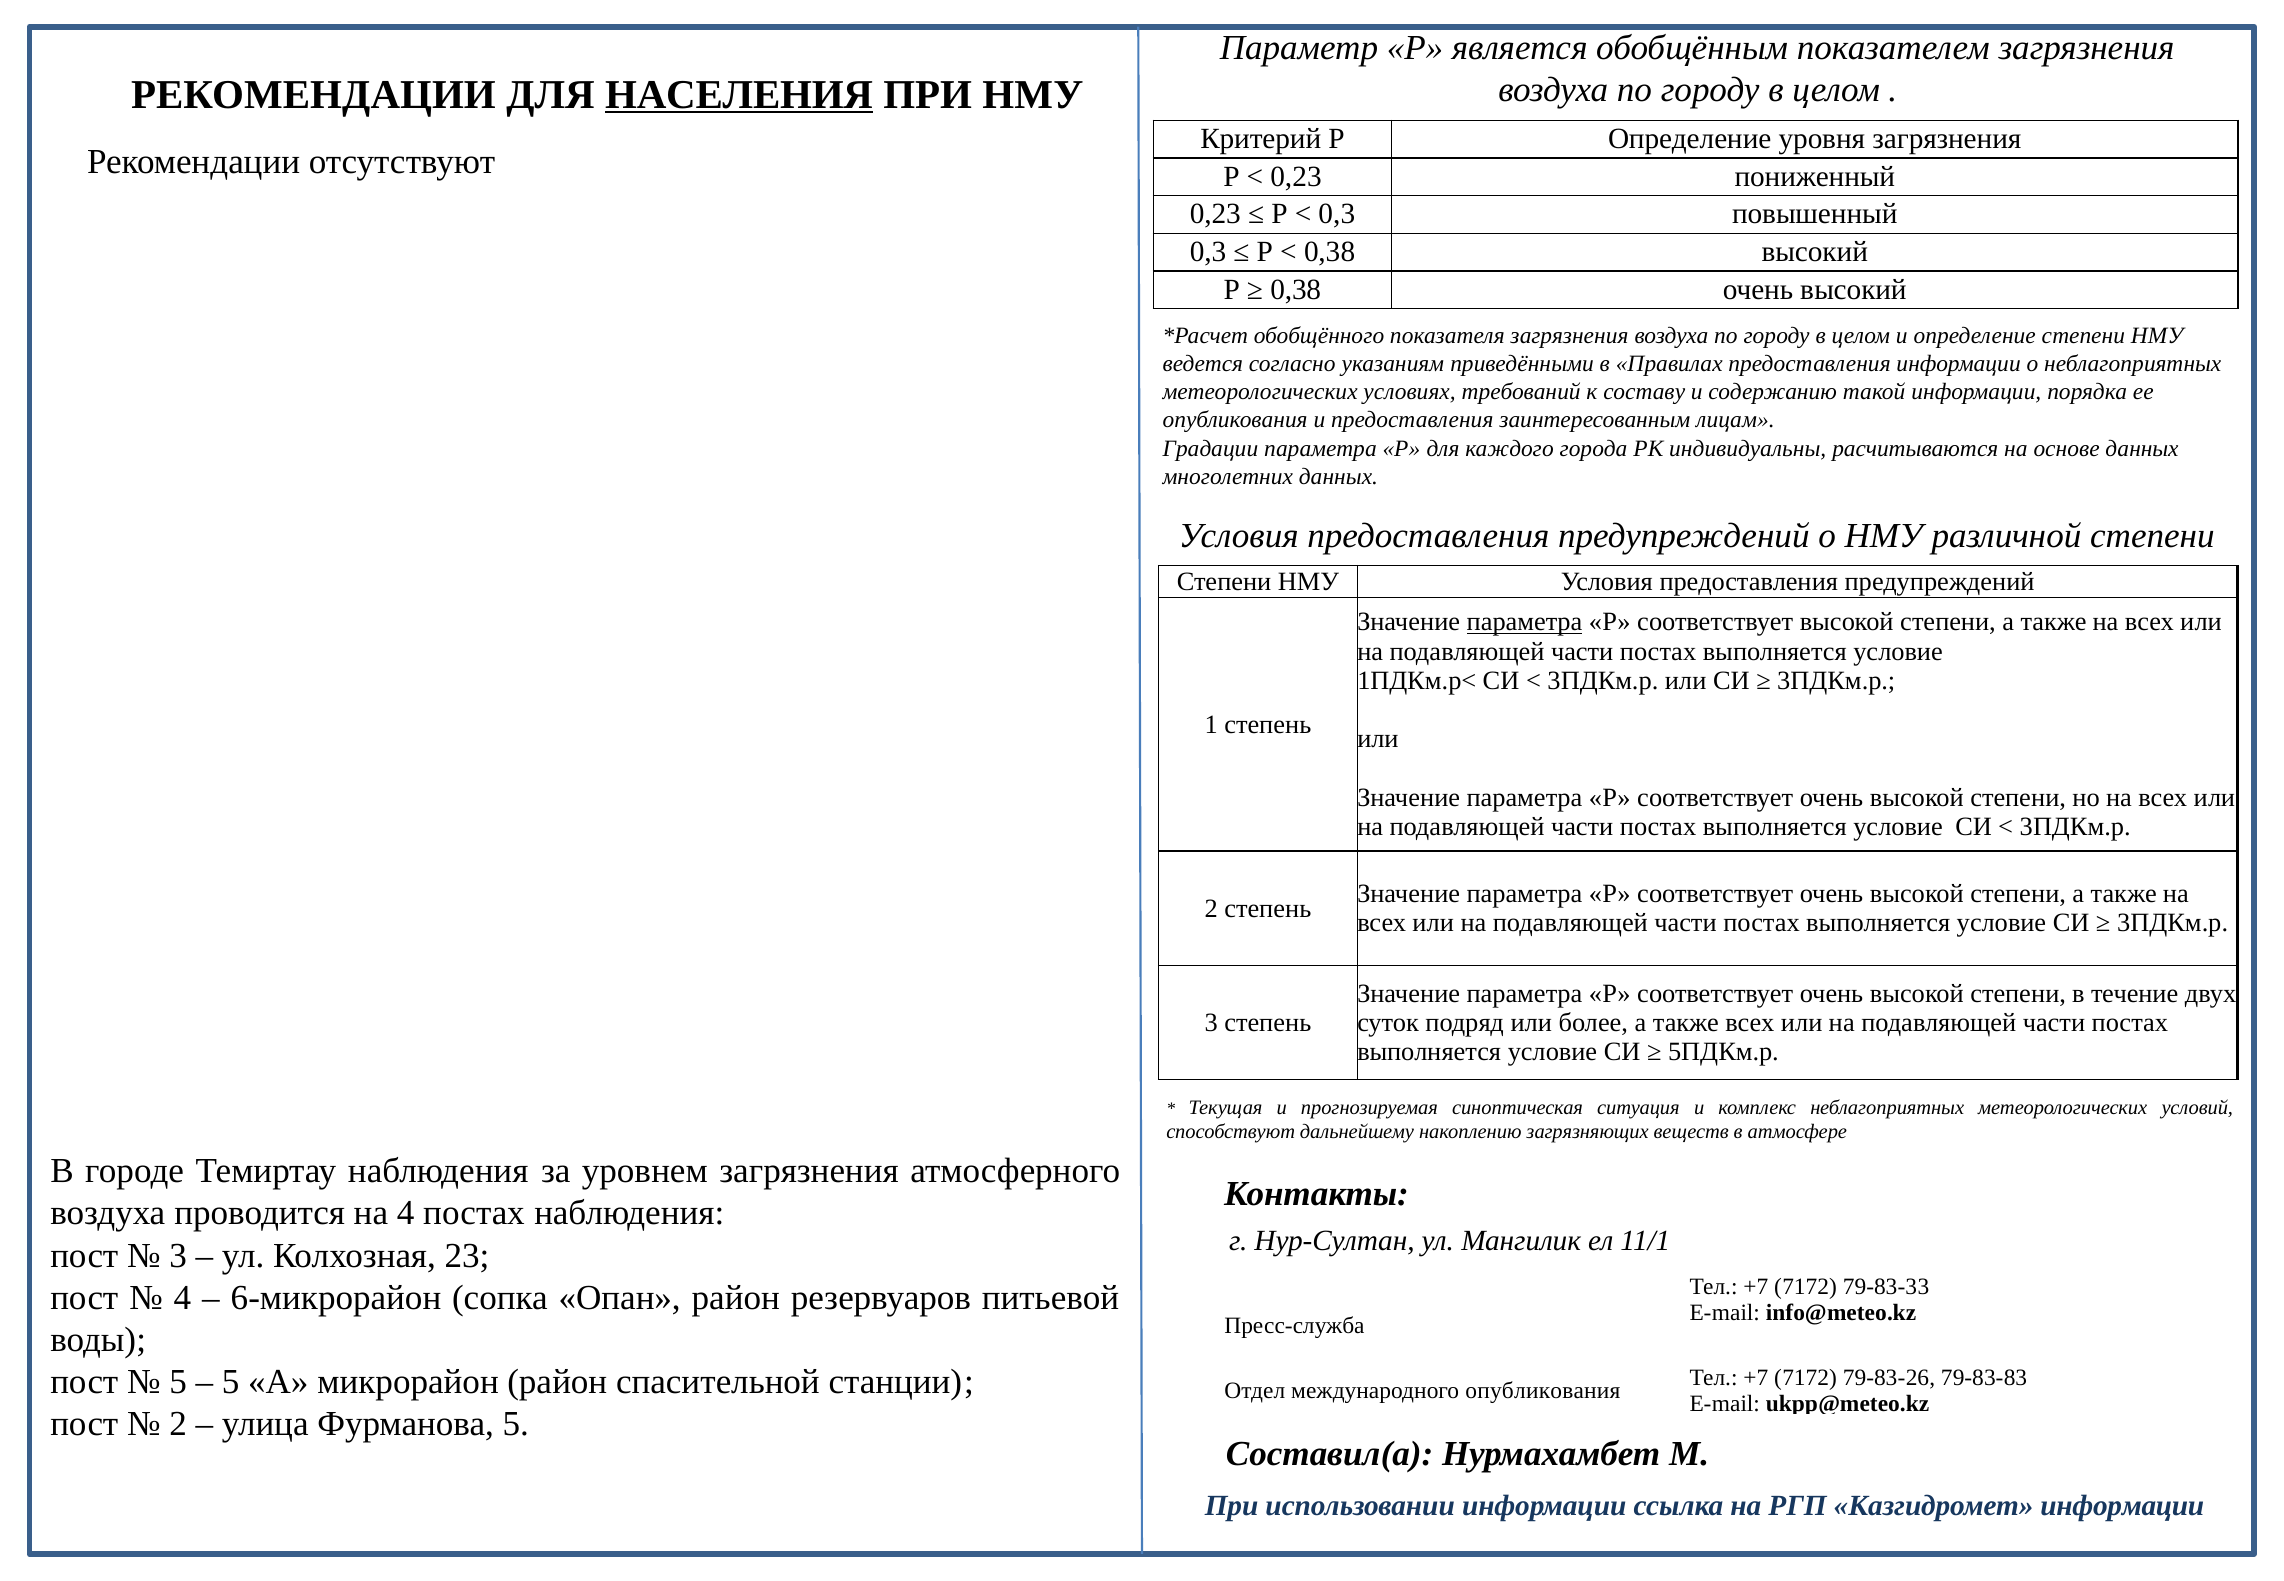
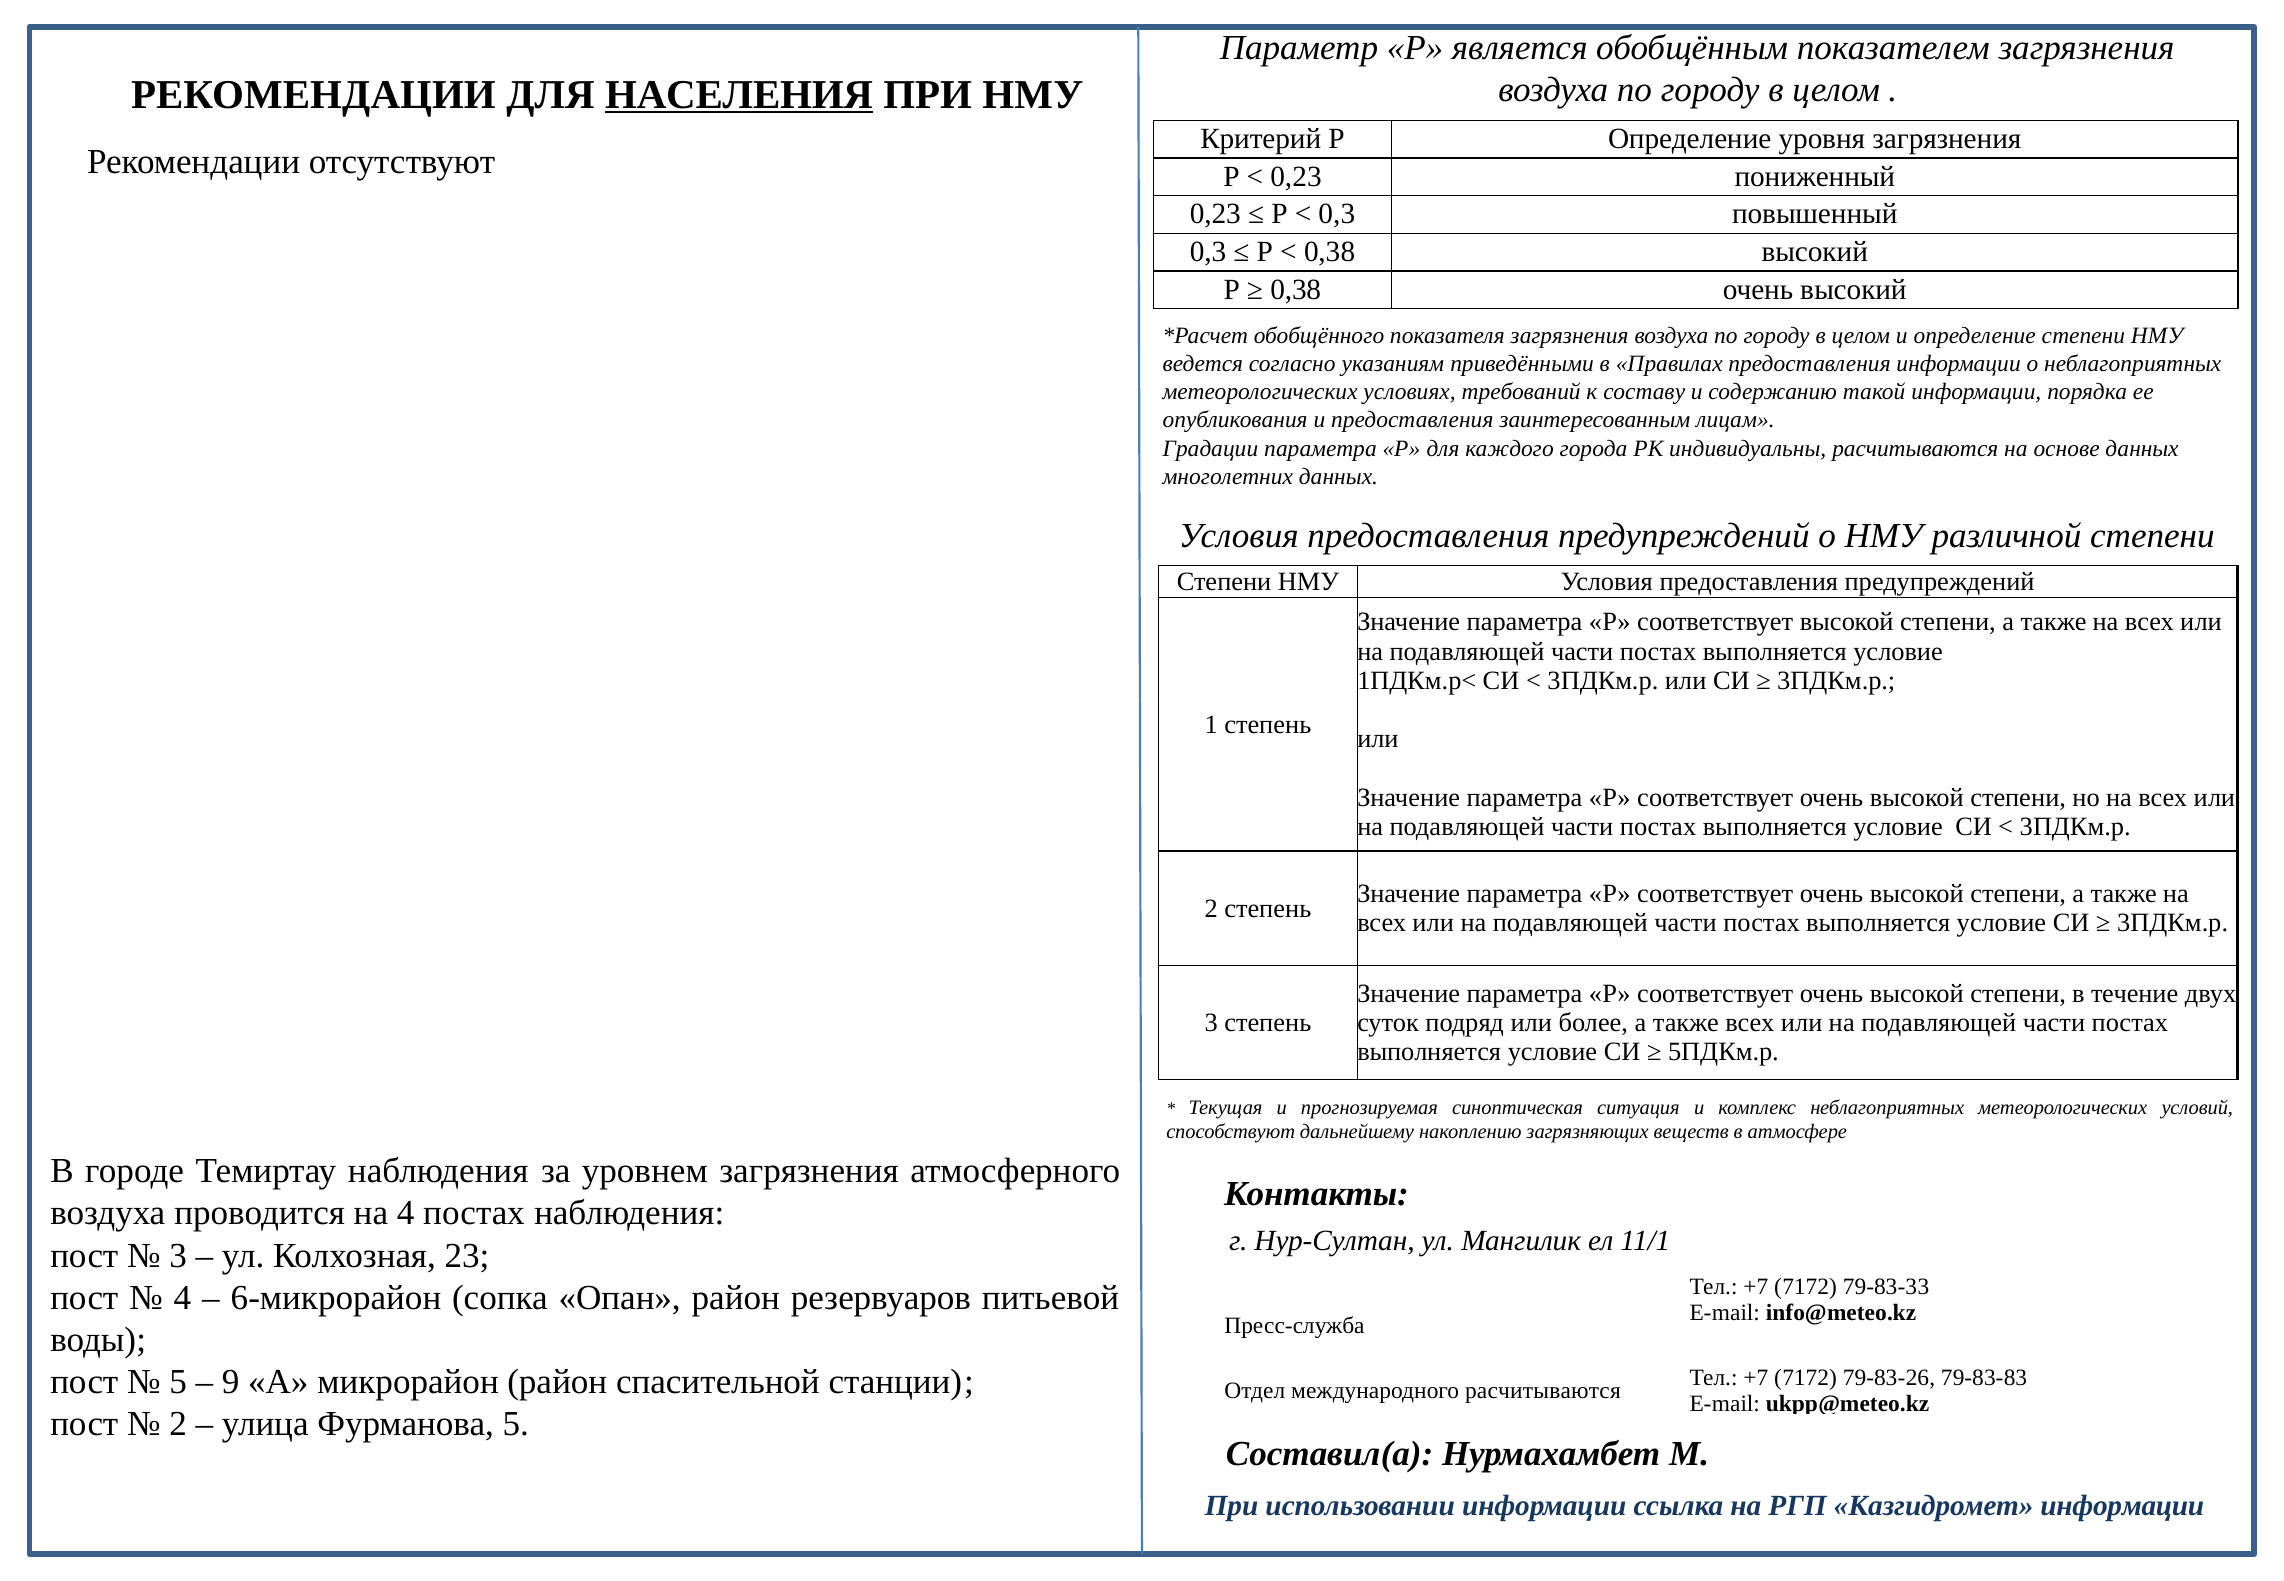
параметра at (1525, 622) underline: present -> none
5 at (231, 1382): 5 -> 9
международного опубликования: опубликования -> расчитываются
